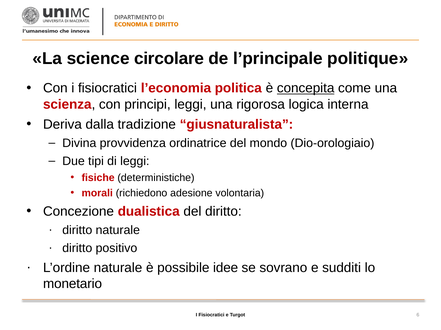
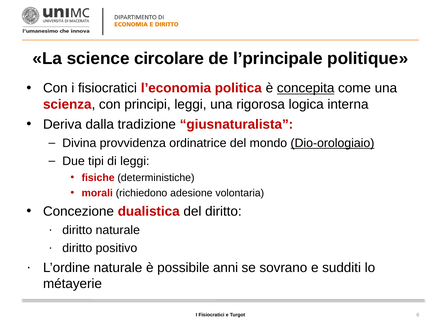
Dio-orologiaio underline: none -> present
idee: idee -> anni
monetario: monetario -> métayerie
